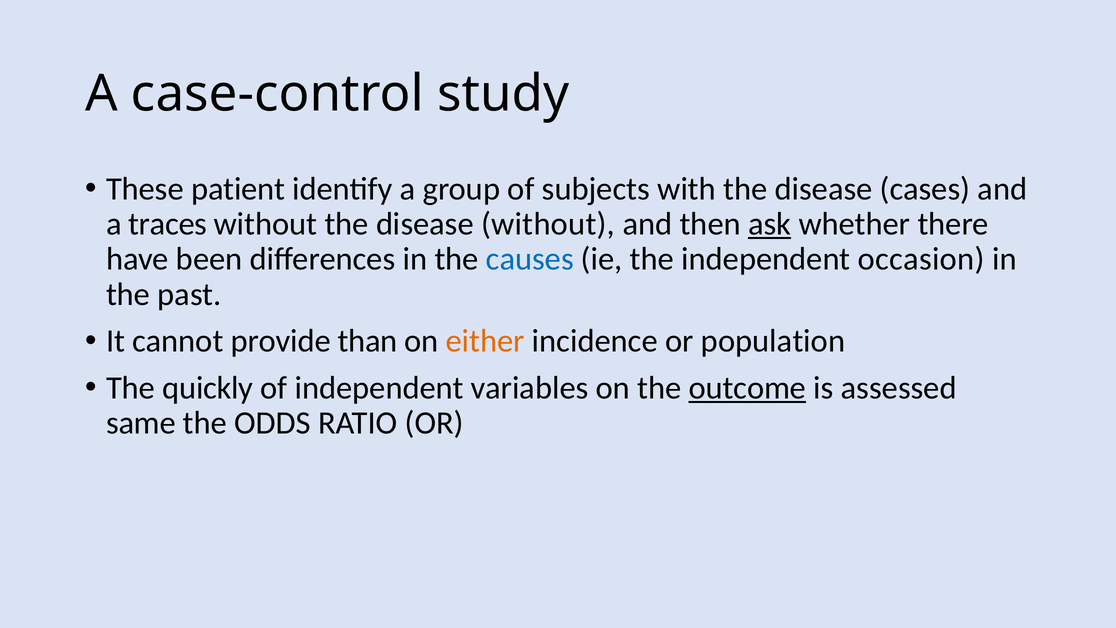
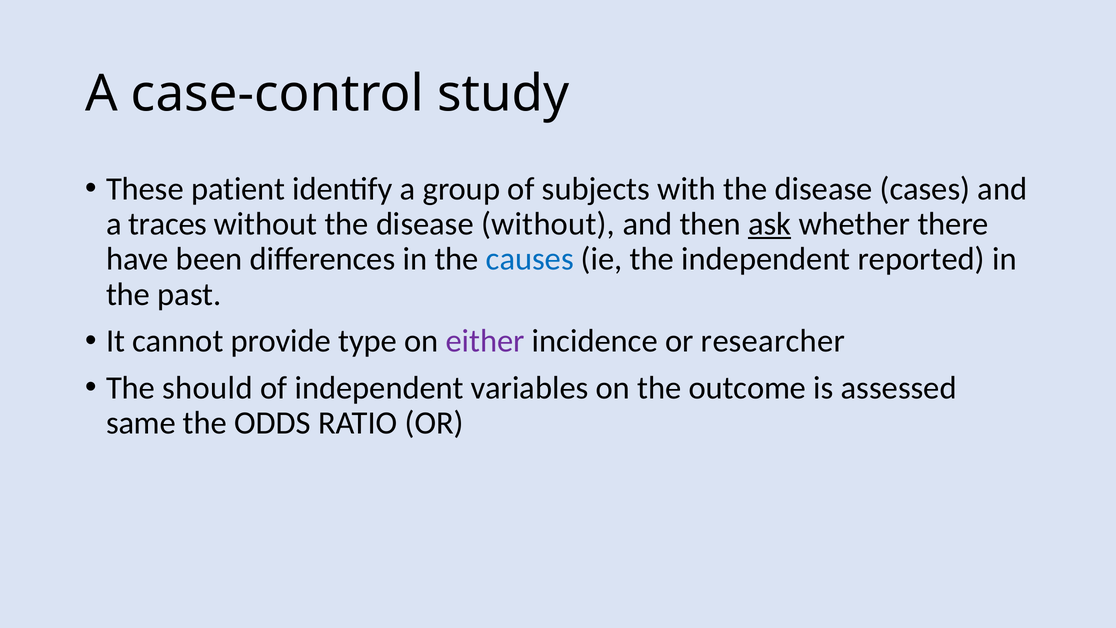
occasion: occasion -> reported
than: than -> type
either colour: orange -> purple
population: population -> researcher
quickly: quickly -> should
outcome underline: present -> none
